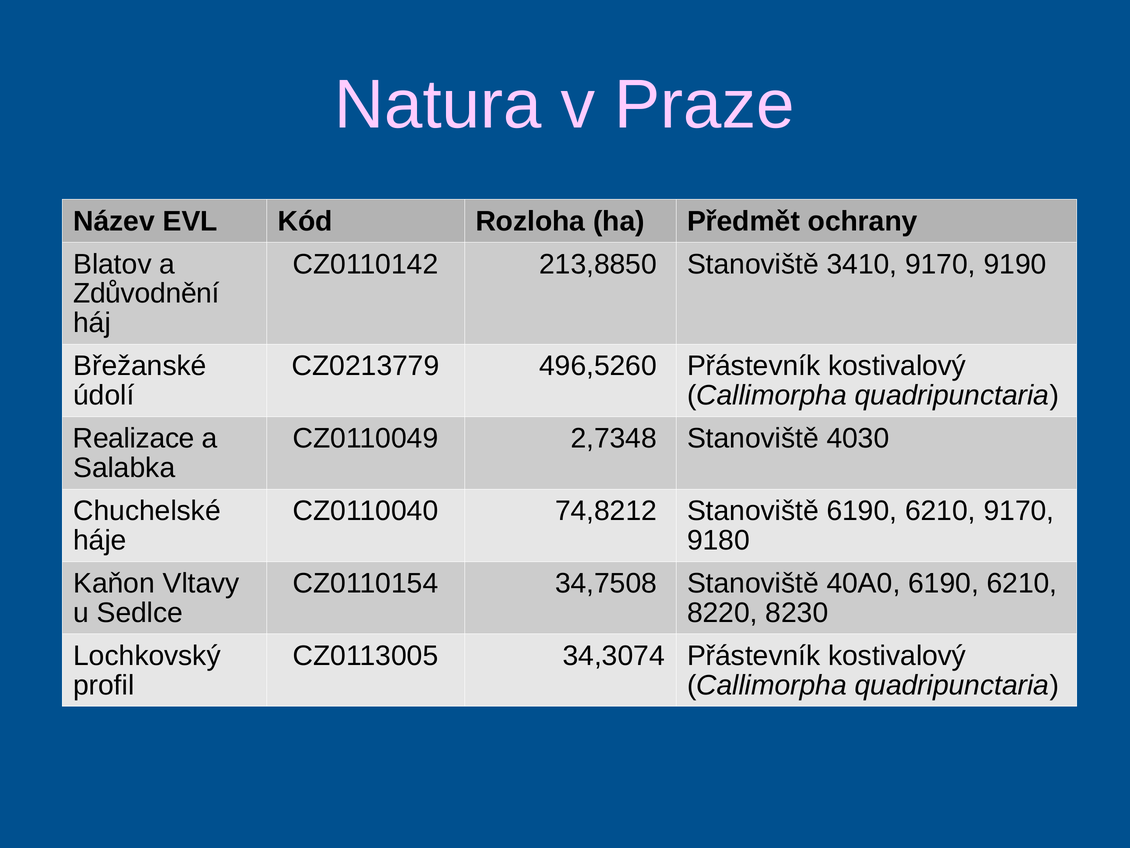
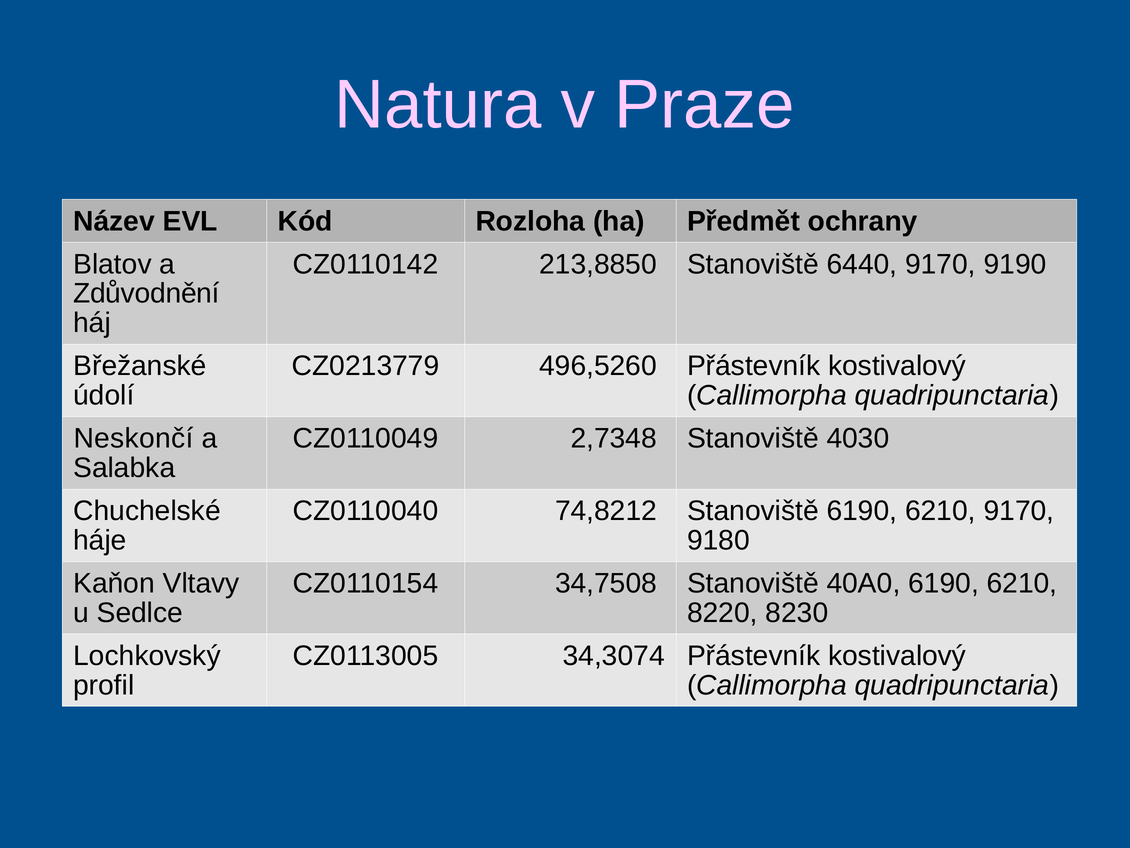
3410: 3410 -> 6440
Realizace: Realizace -> Neskončí
